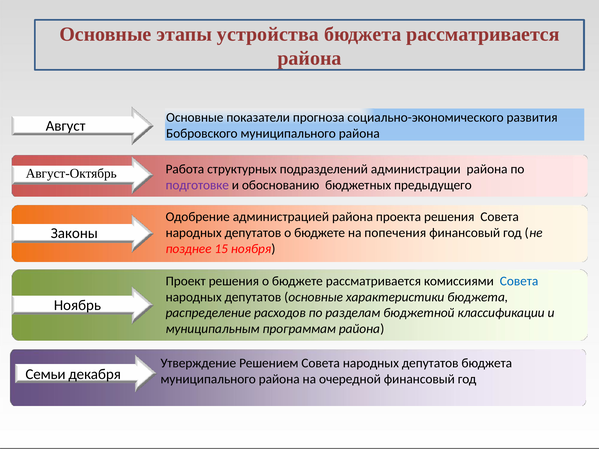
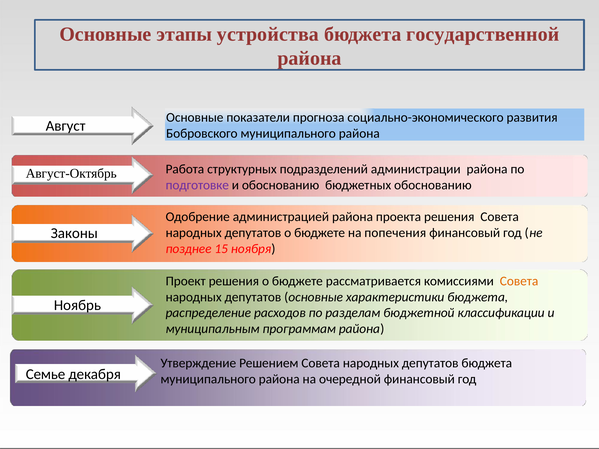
бюджета рассматривается: рассматривается -> государственной
бюджетных предыдущего: предыдущего -> обоснованию
Совета at (519, 281) colour: blue -> orange
Семьи: Семьи -> Семье
